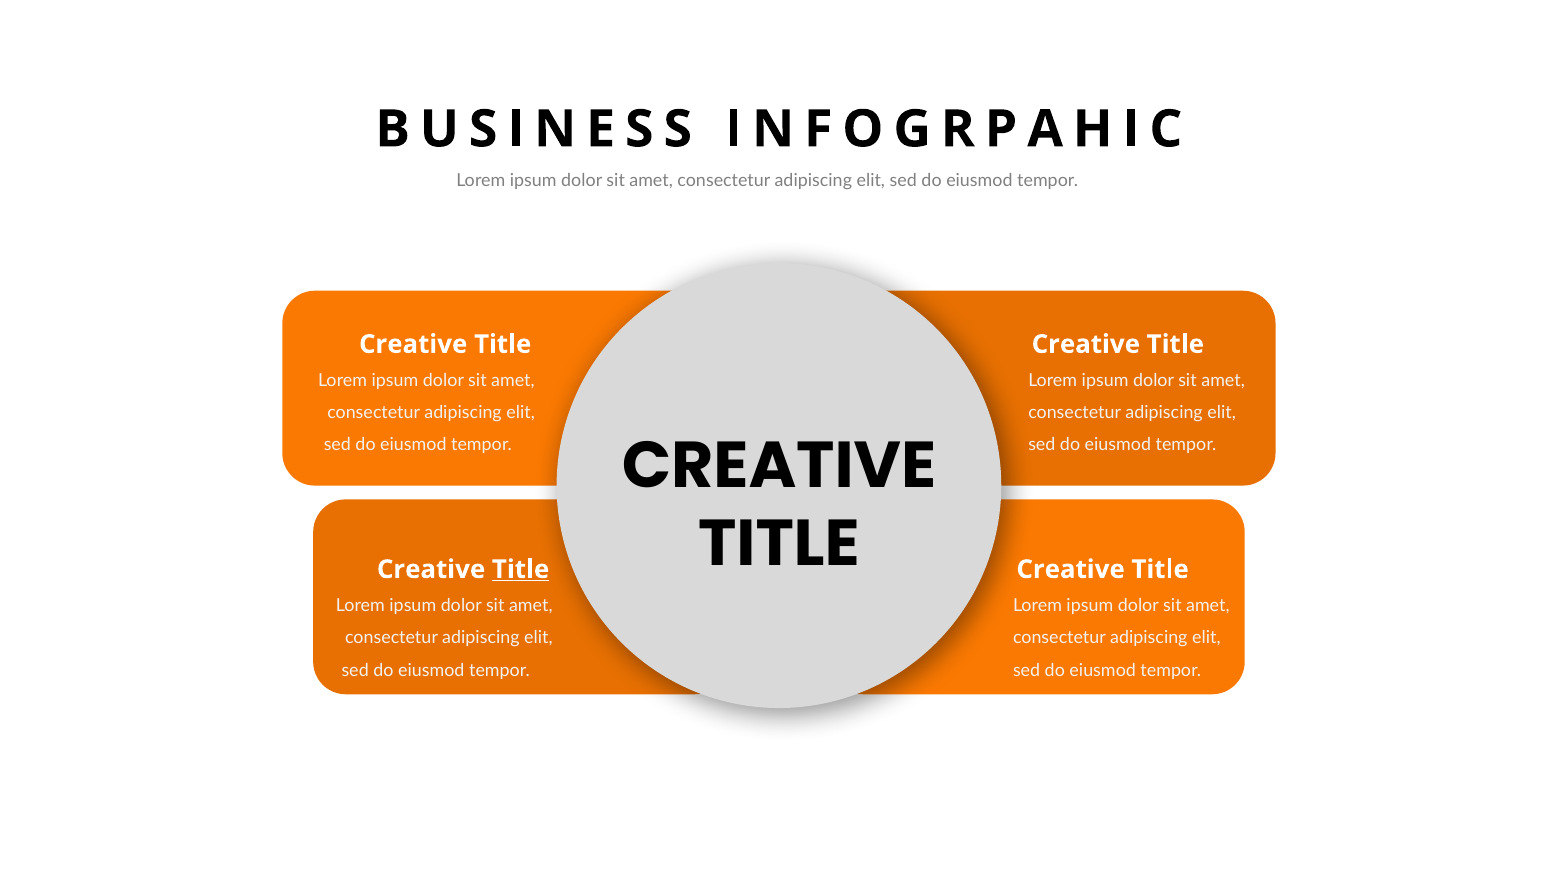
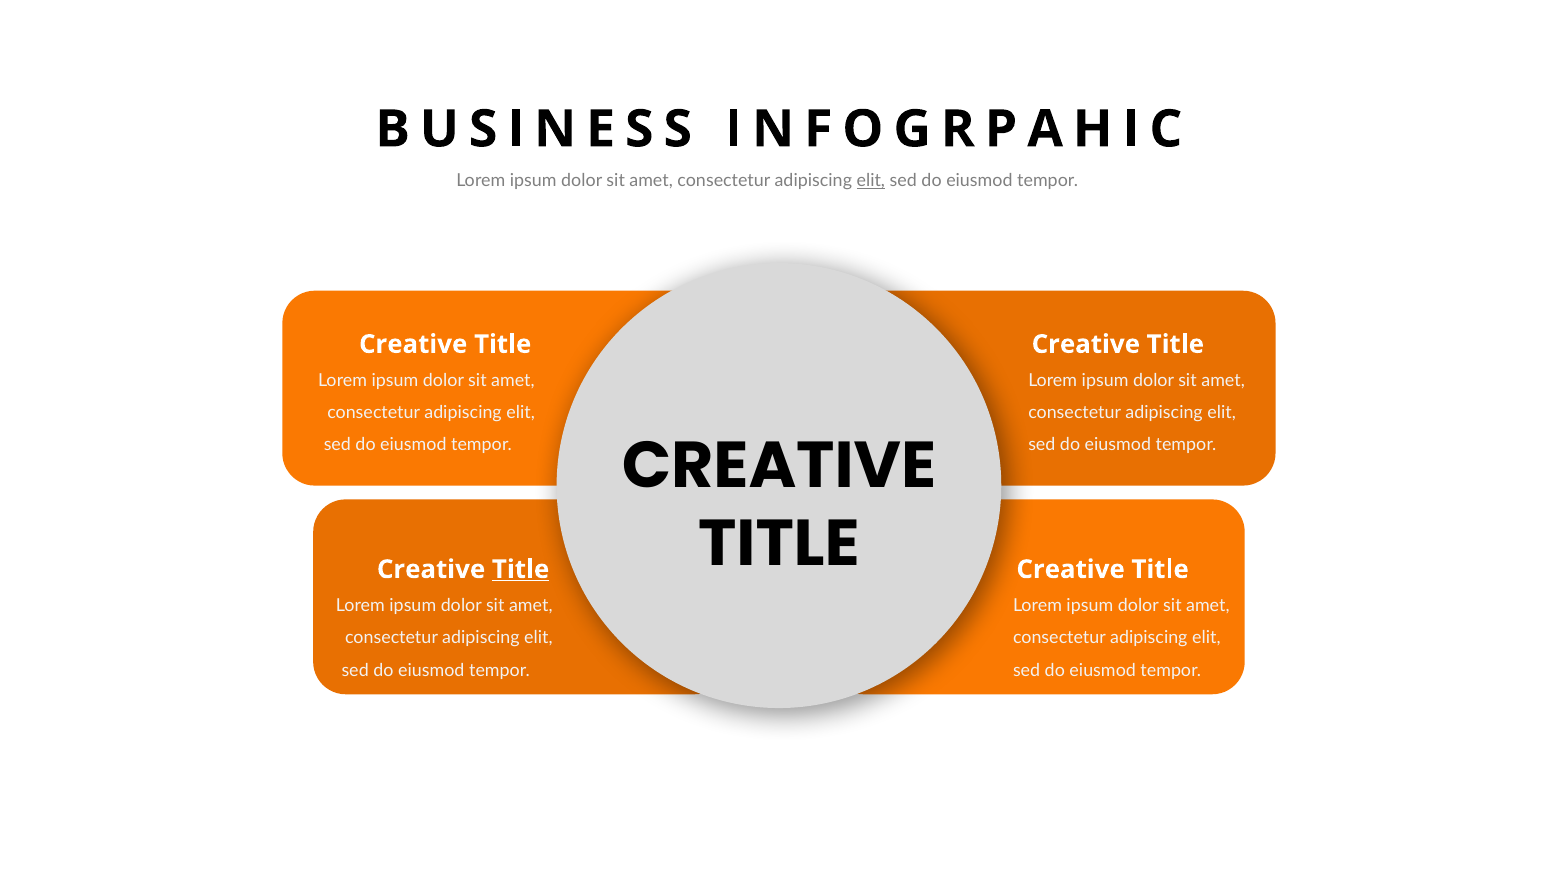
elit at (871, 181) underline: none -> present
